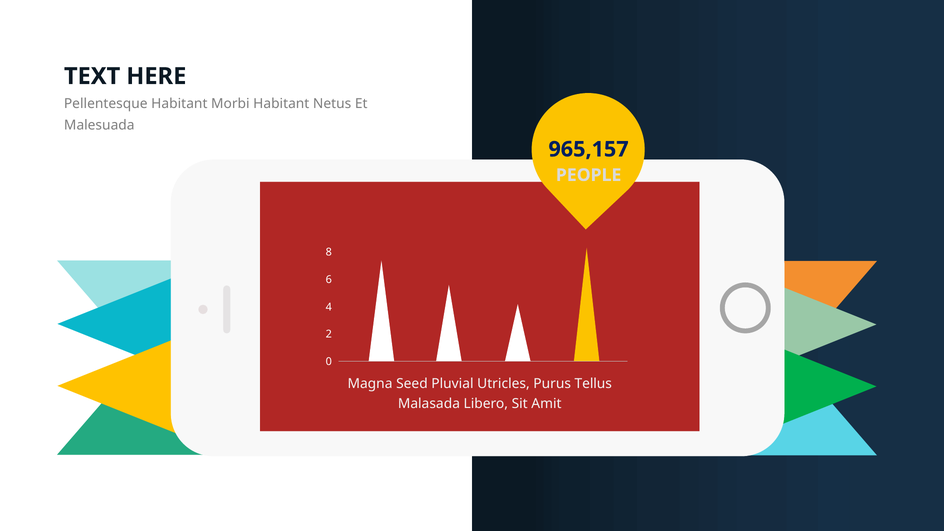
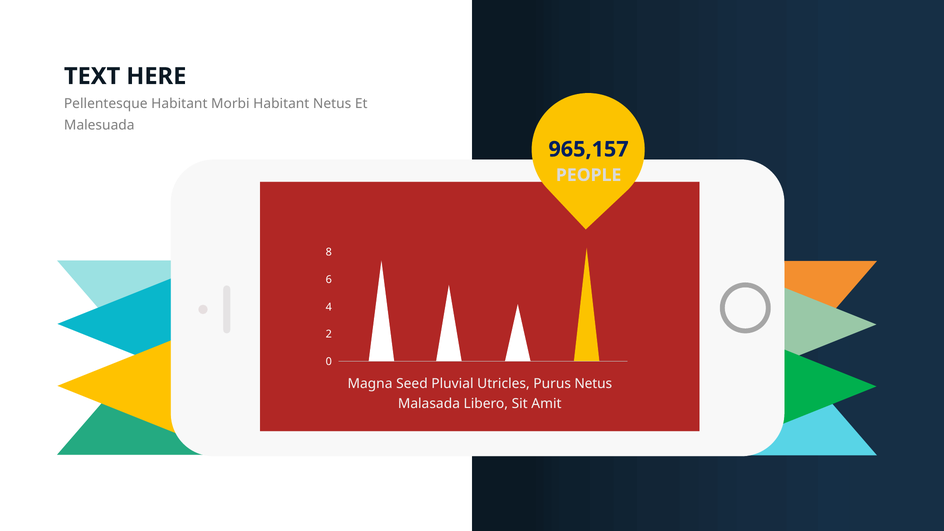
Purus Tellus: Tellus -> Netus
